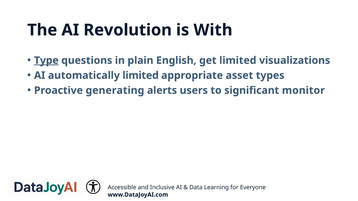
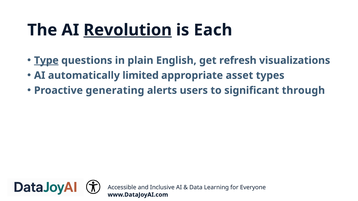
Revolution underline: none -> present
With: With -> Each
get limited: limited -> refresh
monitor: monitor -> through
